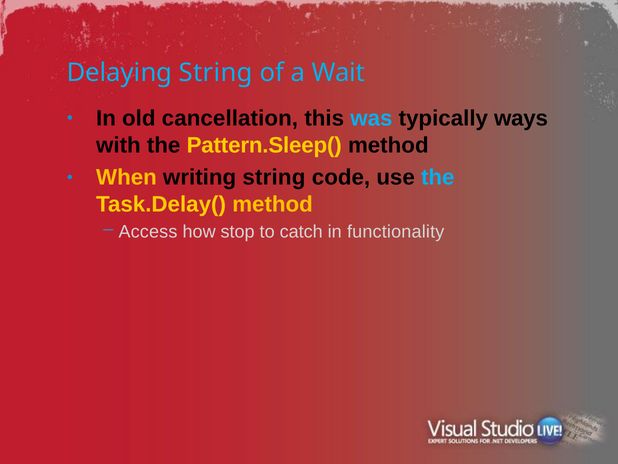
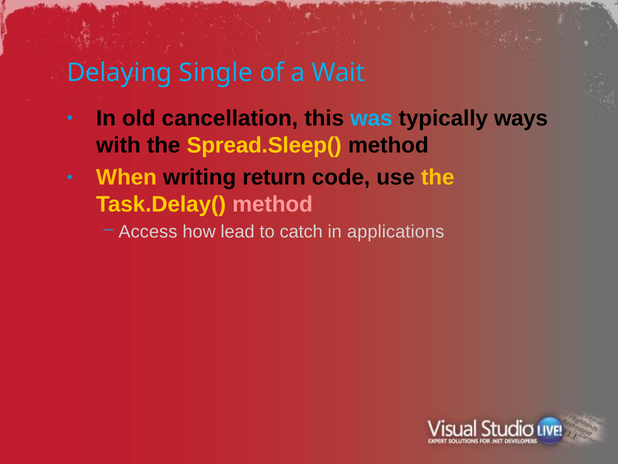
Delaying String: String -> Single
Pattern.Sleep(: Pattern.Sleep( -> Spread.Sleep(
writing string: string -> return
the at (438, 177) colour: light blue -> yellow
method at (273, 204) colour: yellow -> pink
stop: stop -> lead
functionality: functionality -> applications
